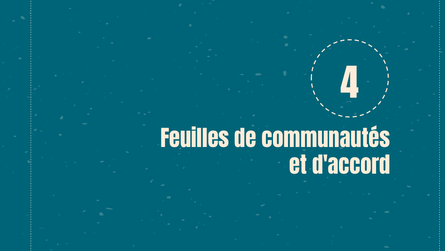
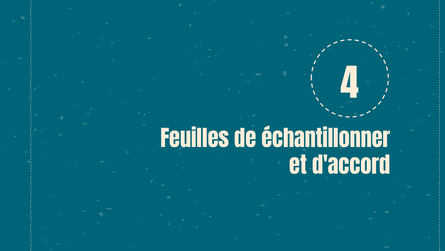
communautés: communautés -> échantillonner
